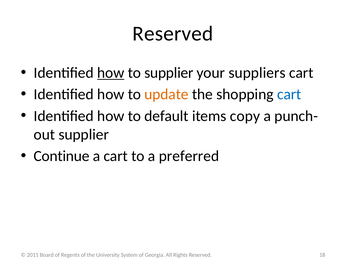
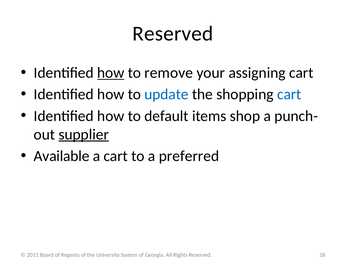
to supplier: supplier -> remove
suppliers: suppliers -> assigning
update colour: orange -> blue
copy: copy -> shop
supplier at (84, 134) underline: none -> present
Continue: Continue -> Available
